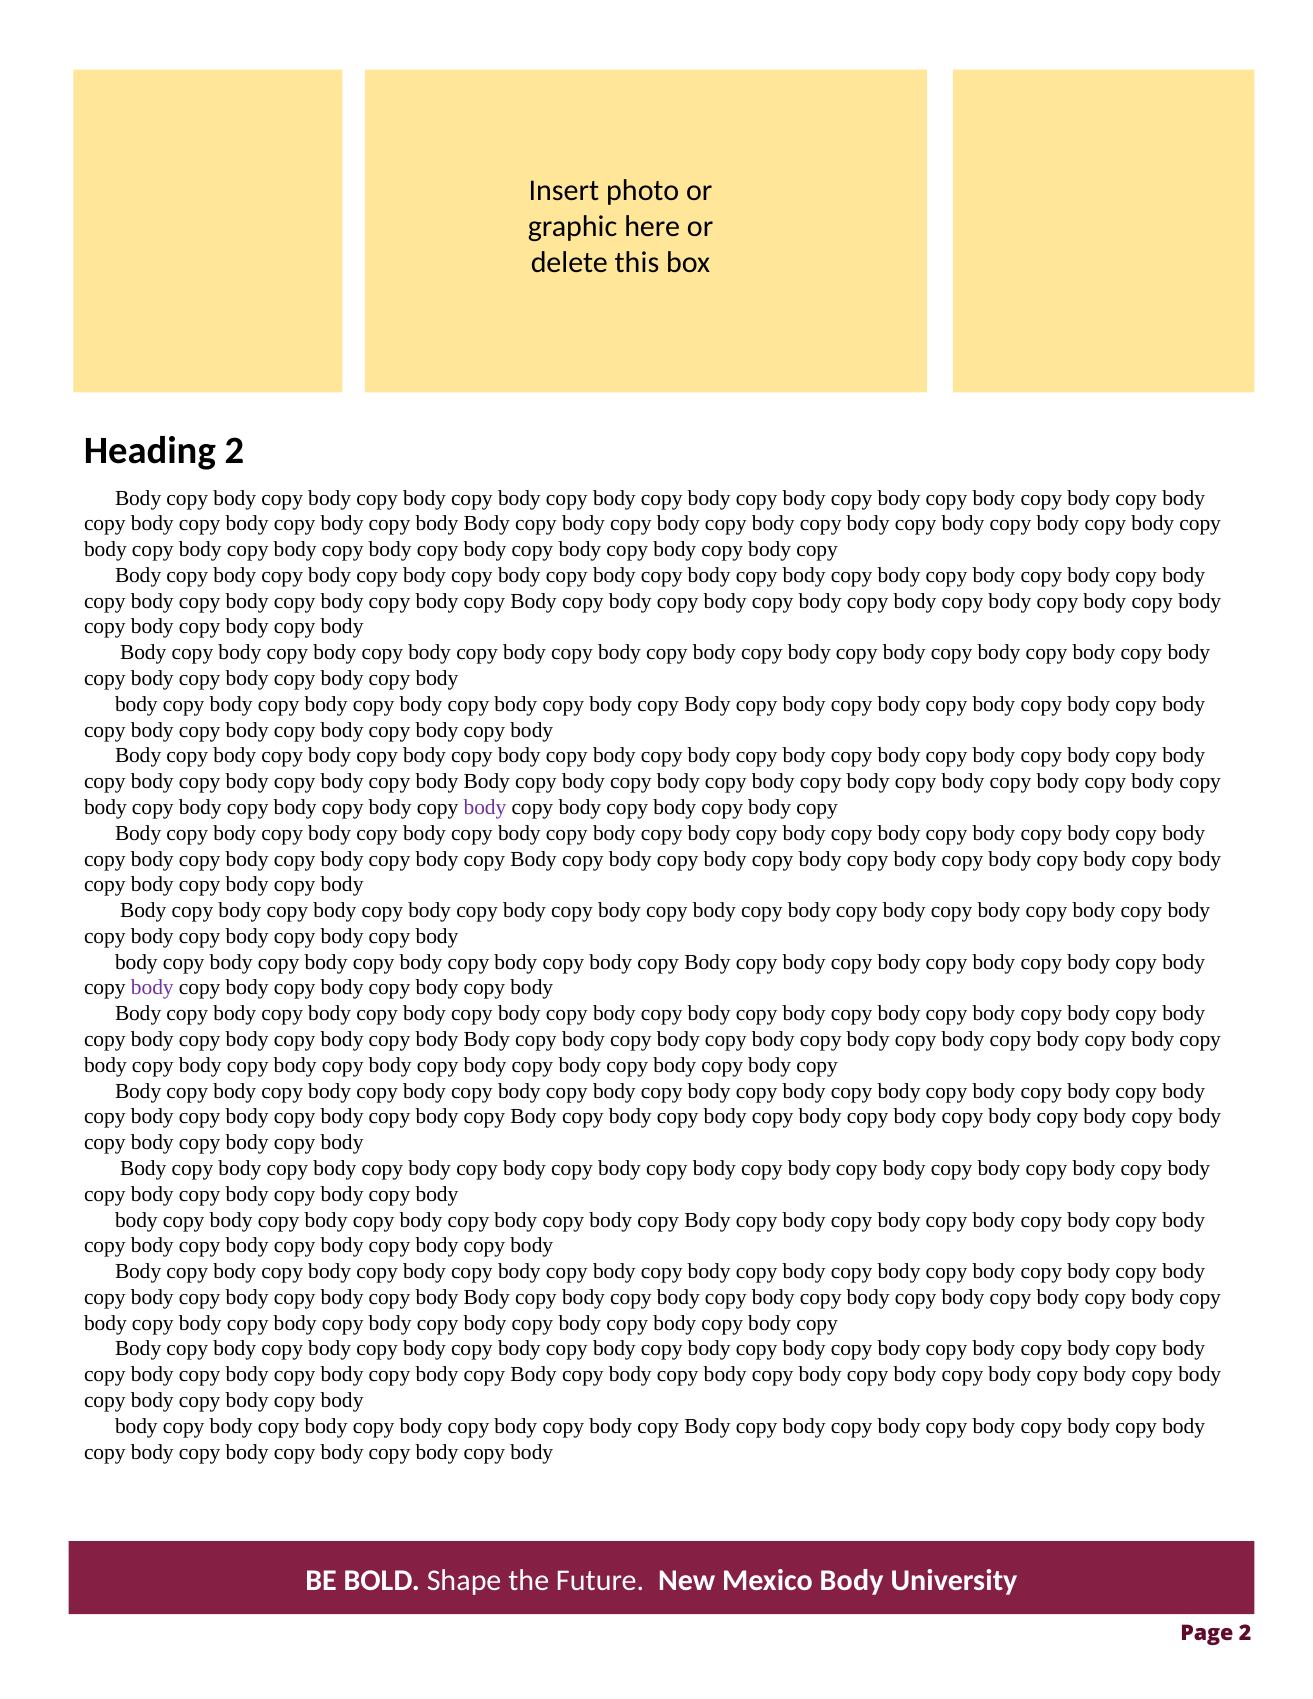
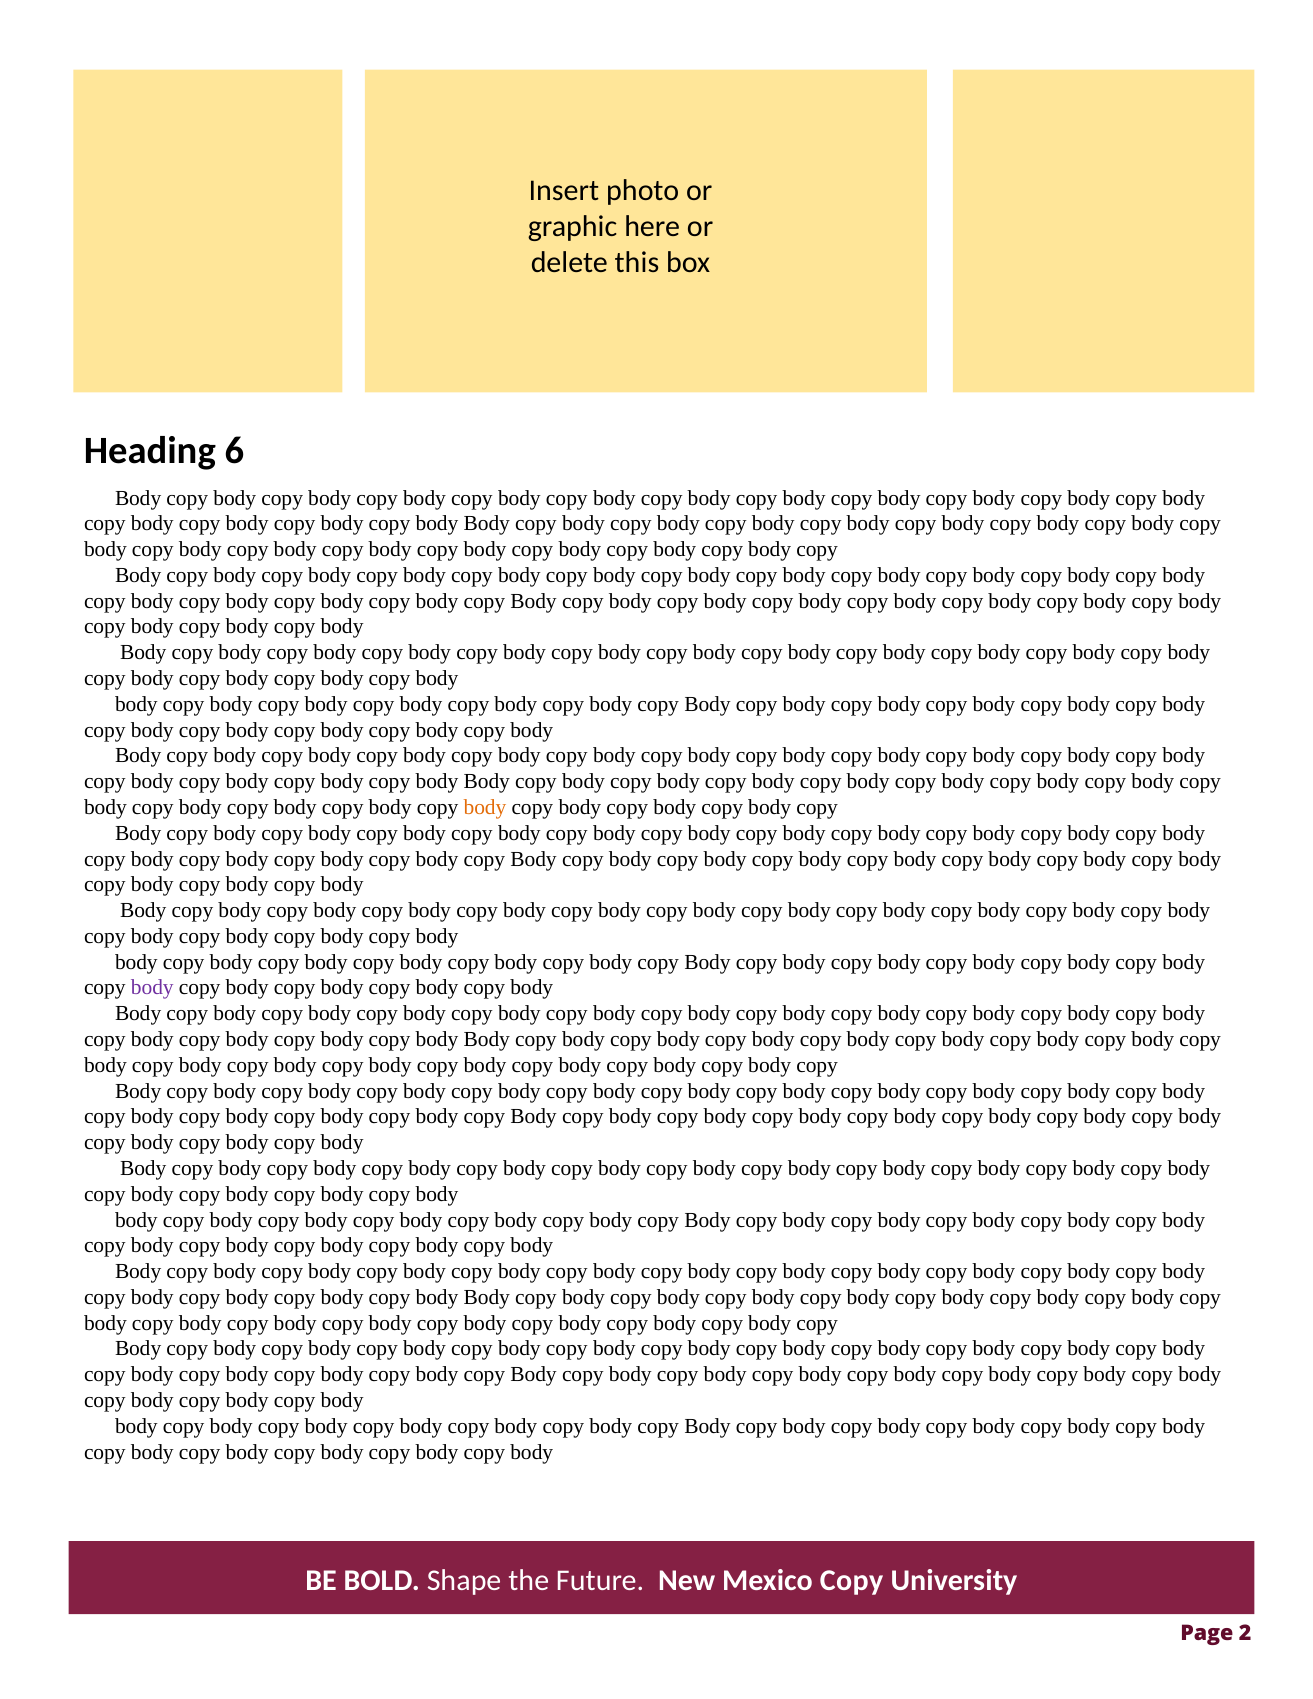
Heading 2: 2 -> 6
body at (485, 807) colour: purple -> orange
Mexico Body: Body -> Copy
